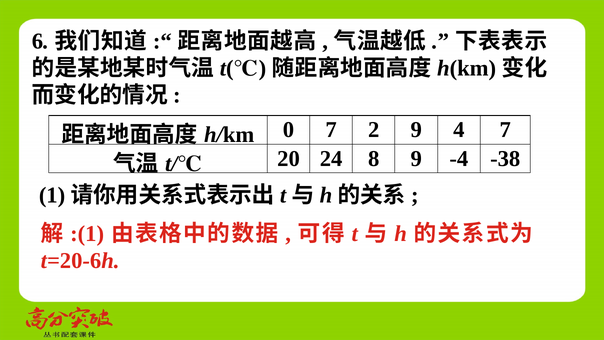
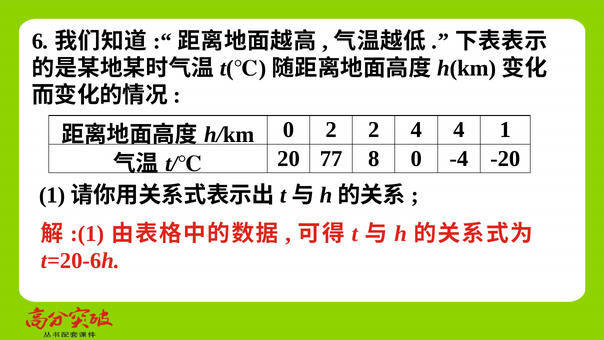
0 7: 7 -> 2
2 9: 9 -> 4
4 7: 7 -> 1
24: 24 -> 77
8 9: 9 -> 0
-38: -38 -> -20
